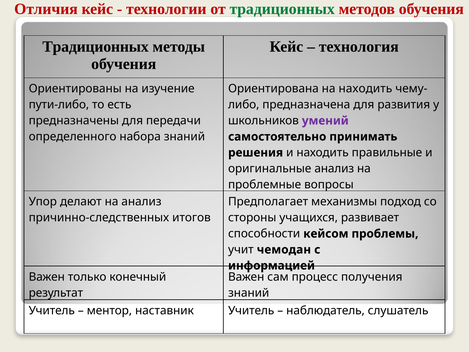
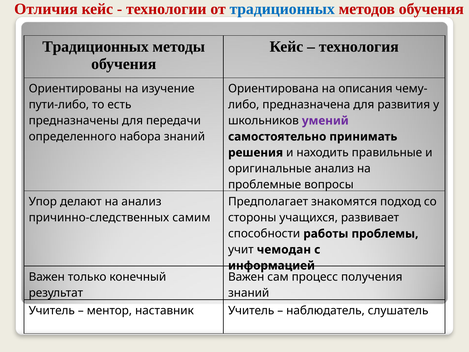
традиционных at (282, 9) colour: green -> blue
на находить: находить -> описания
механизмы: механизмы -> знакомятся
итогов: итогов -> самим
кейсом: кейсом -> работы
